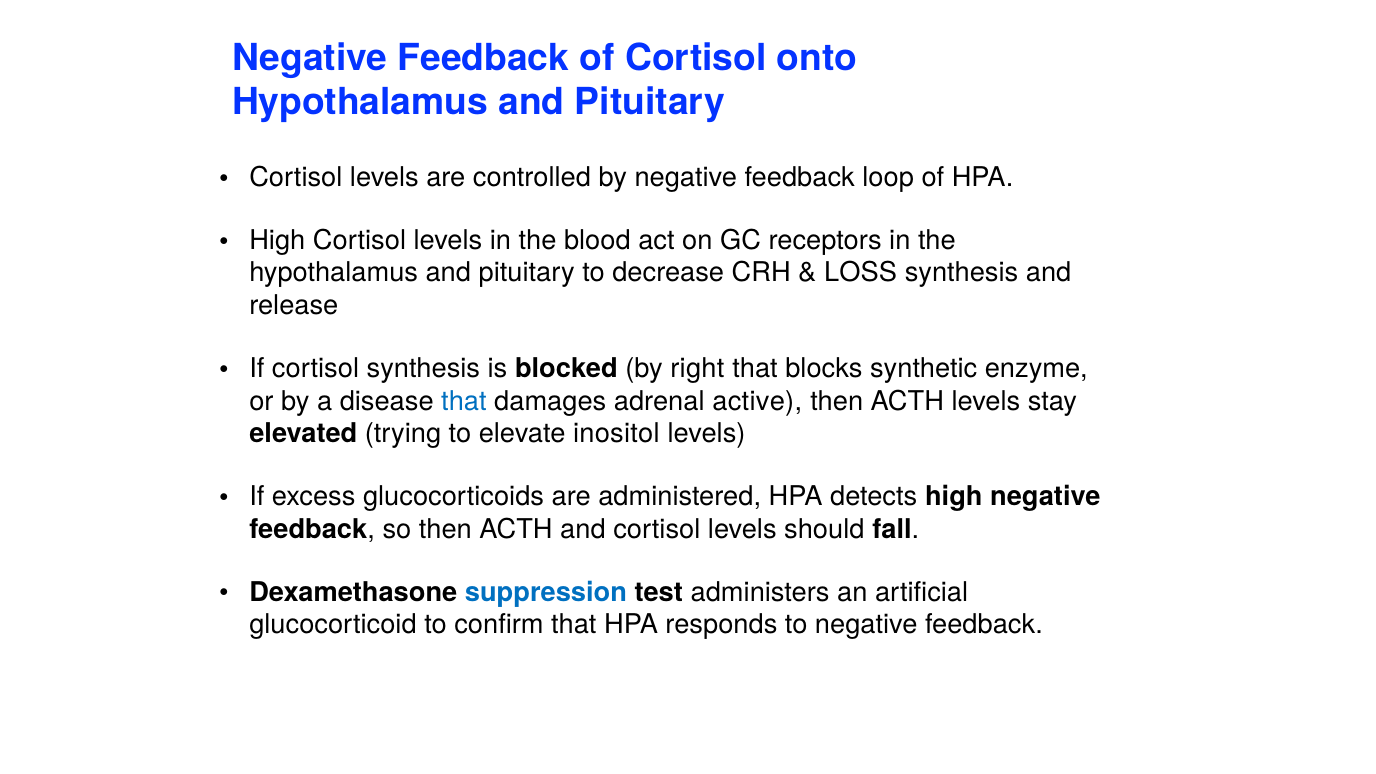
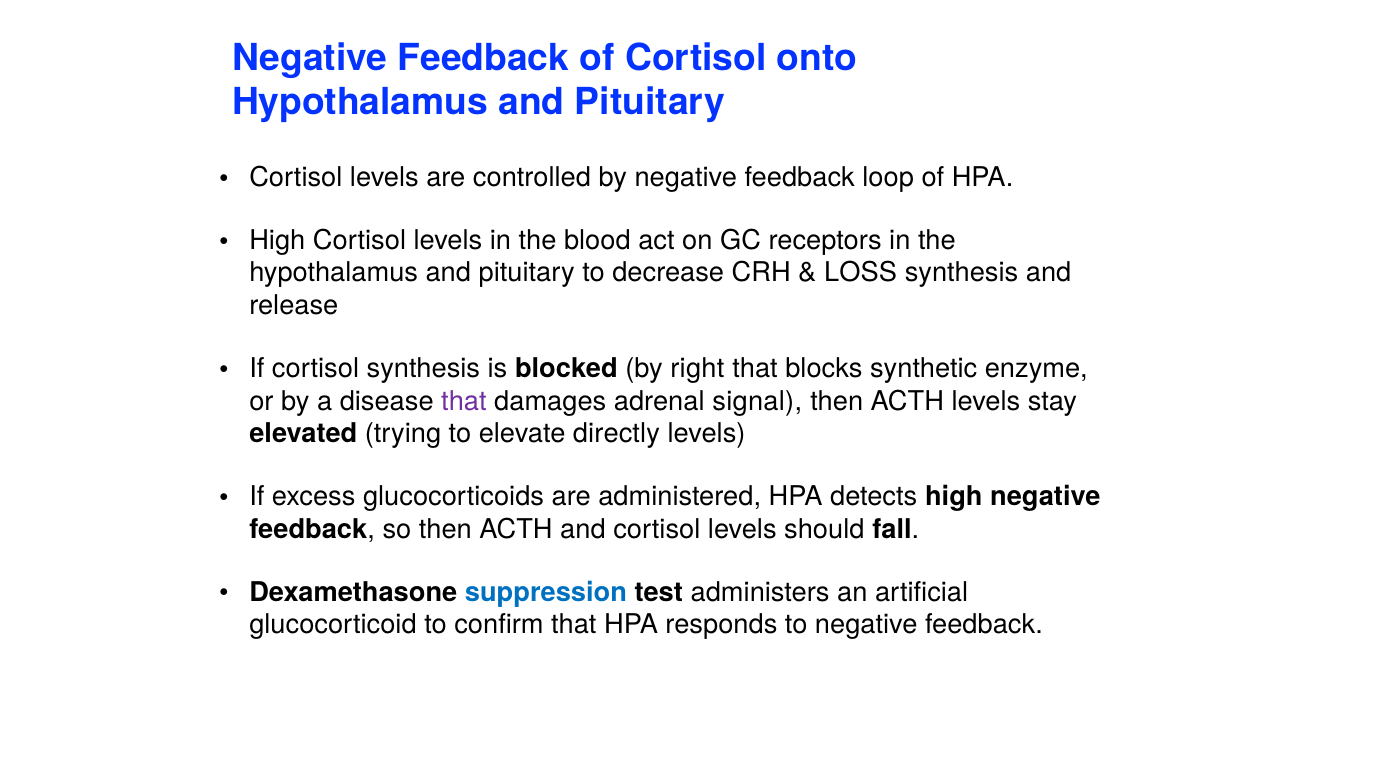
that at (464, 401) colour: blue -> purple
active: active -> signal
inositol: inositol -> directly
